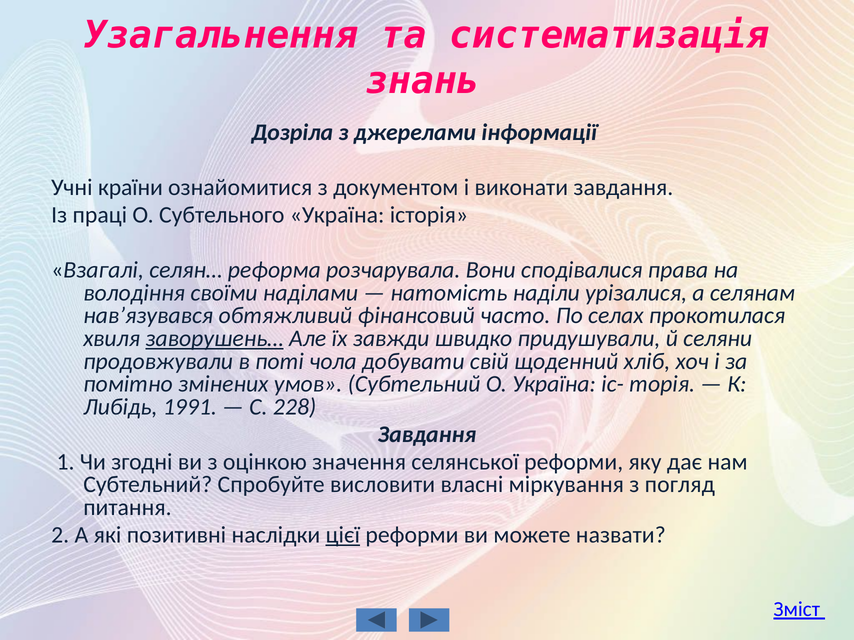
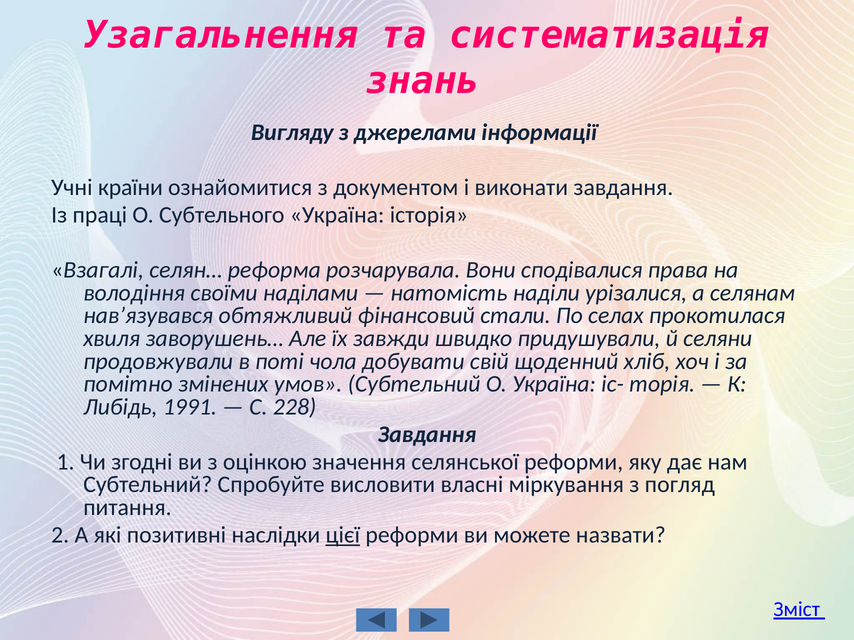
Дозріла: Дозріла -> Вигляду
часто: часто -> стали
заворушень… underline: present -> none
